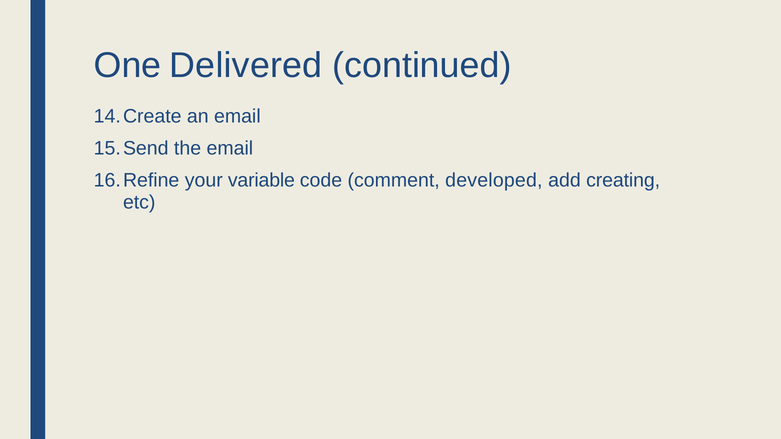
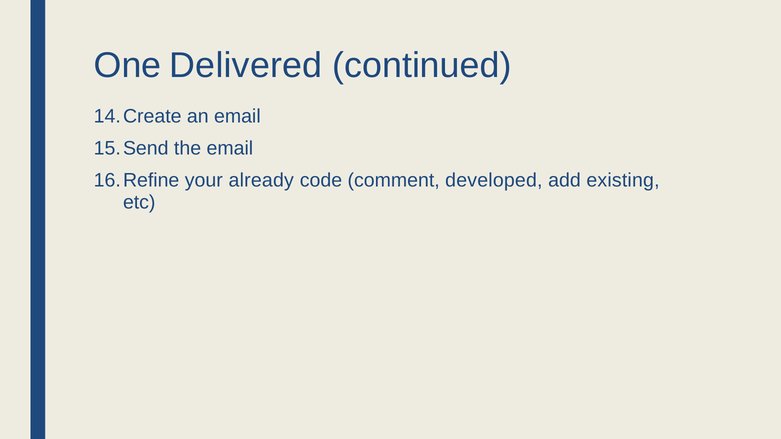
variable: variable -> already
creating: creating -> existing
